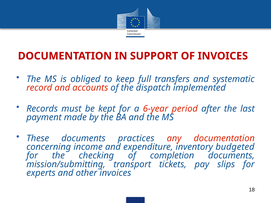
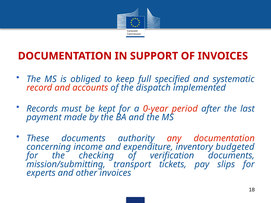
transfers: transfers -> specified
6-year: 6-year -> 0-year
practices: practices -> authority
completion: completion -> verification
